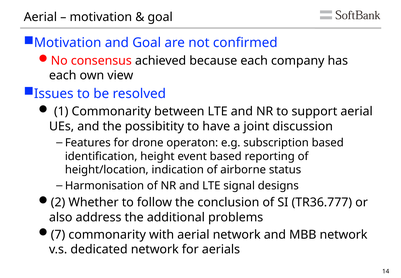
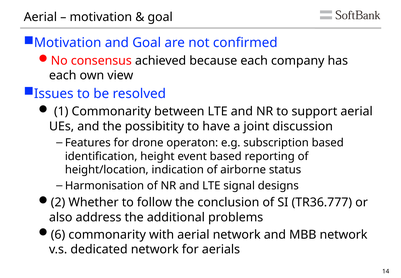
7: 7 -> 6
